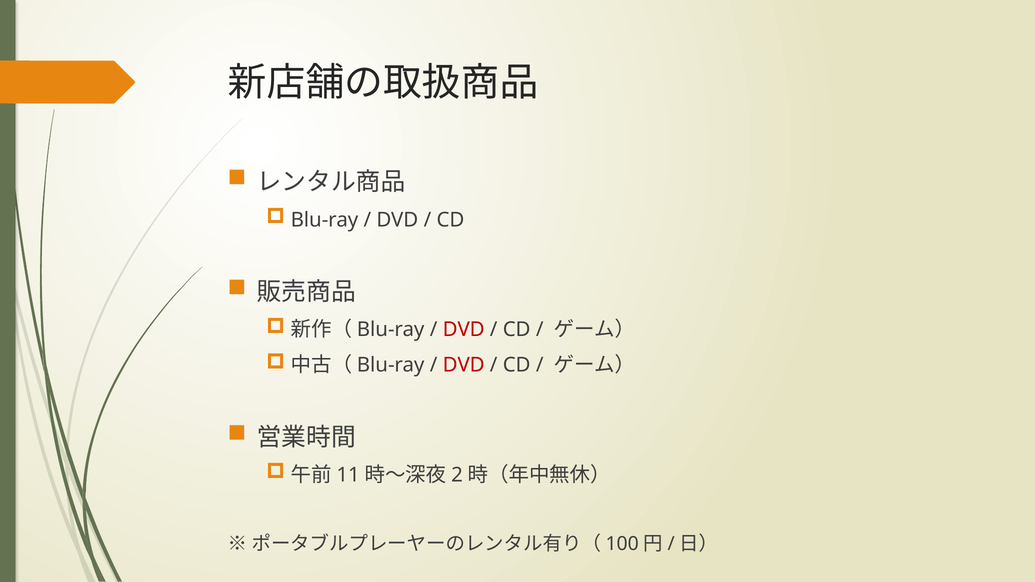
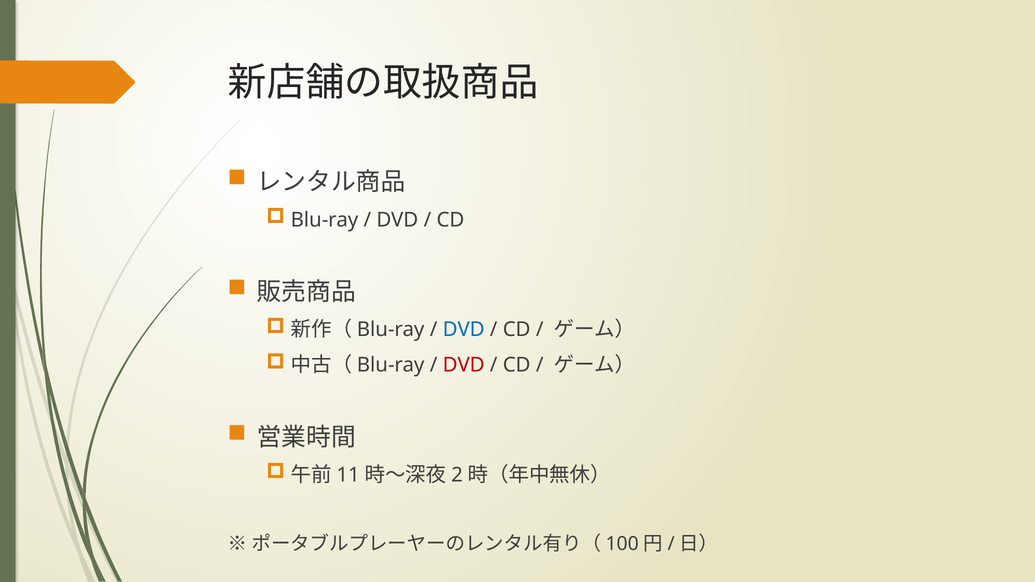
DVD at (464, 330) colour: red -> blue
